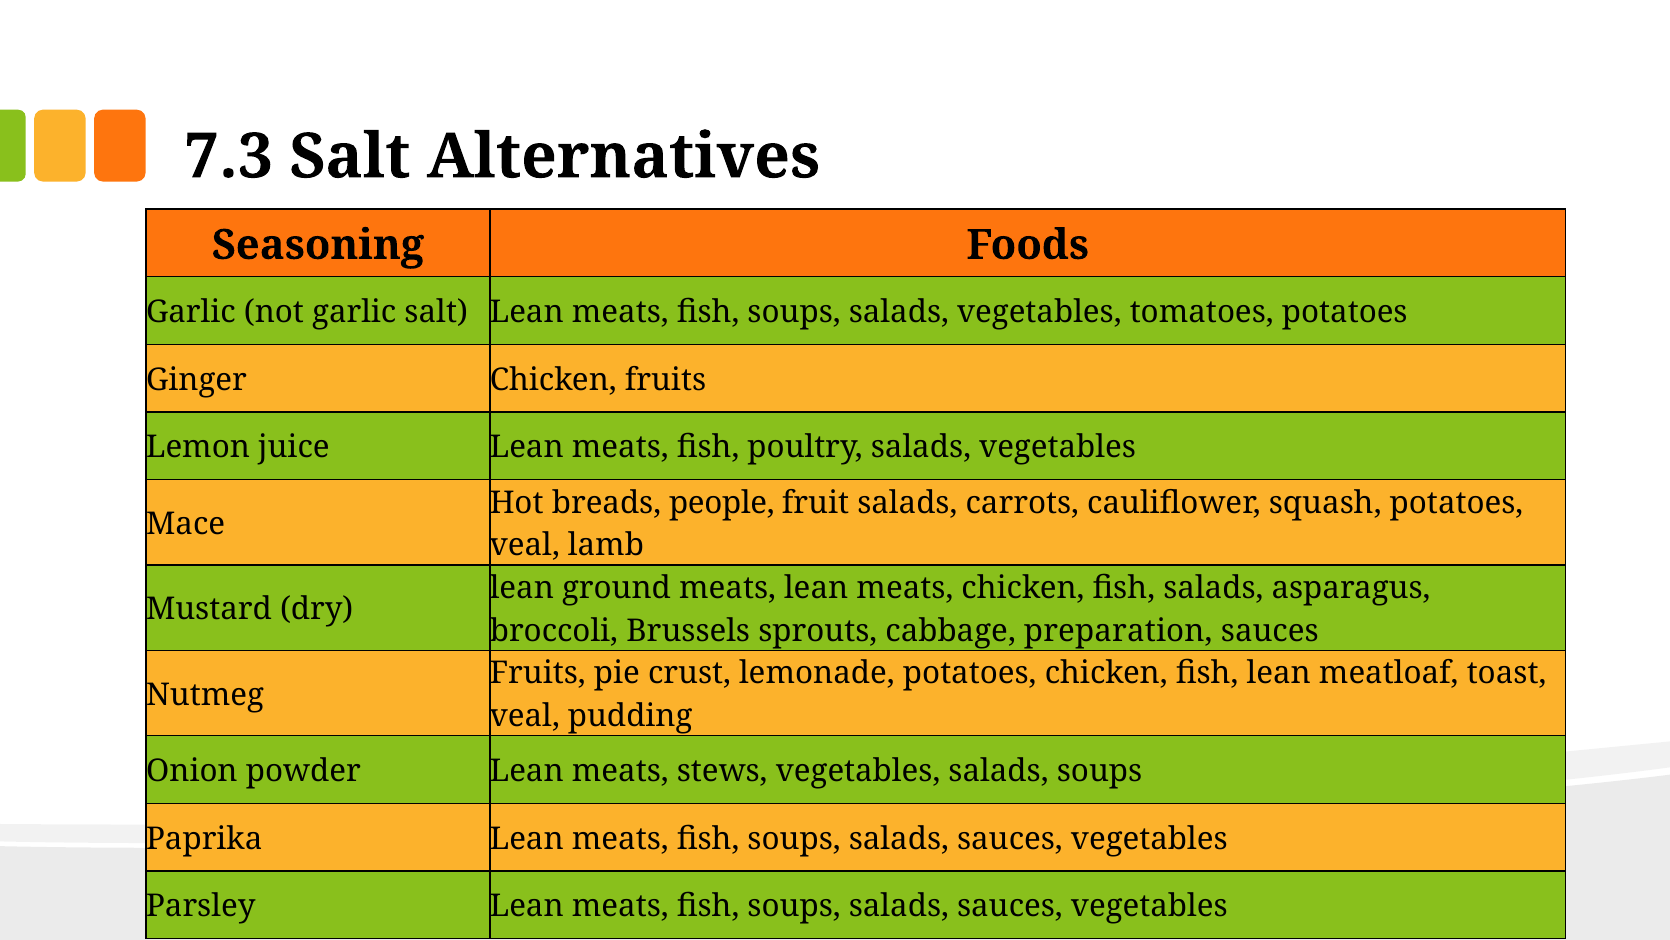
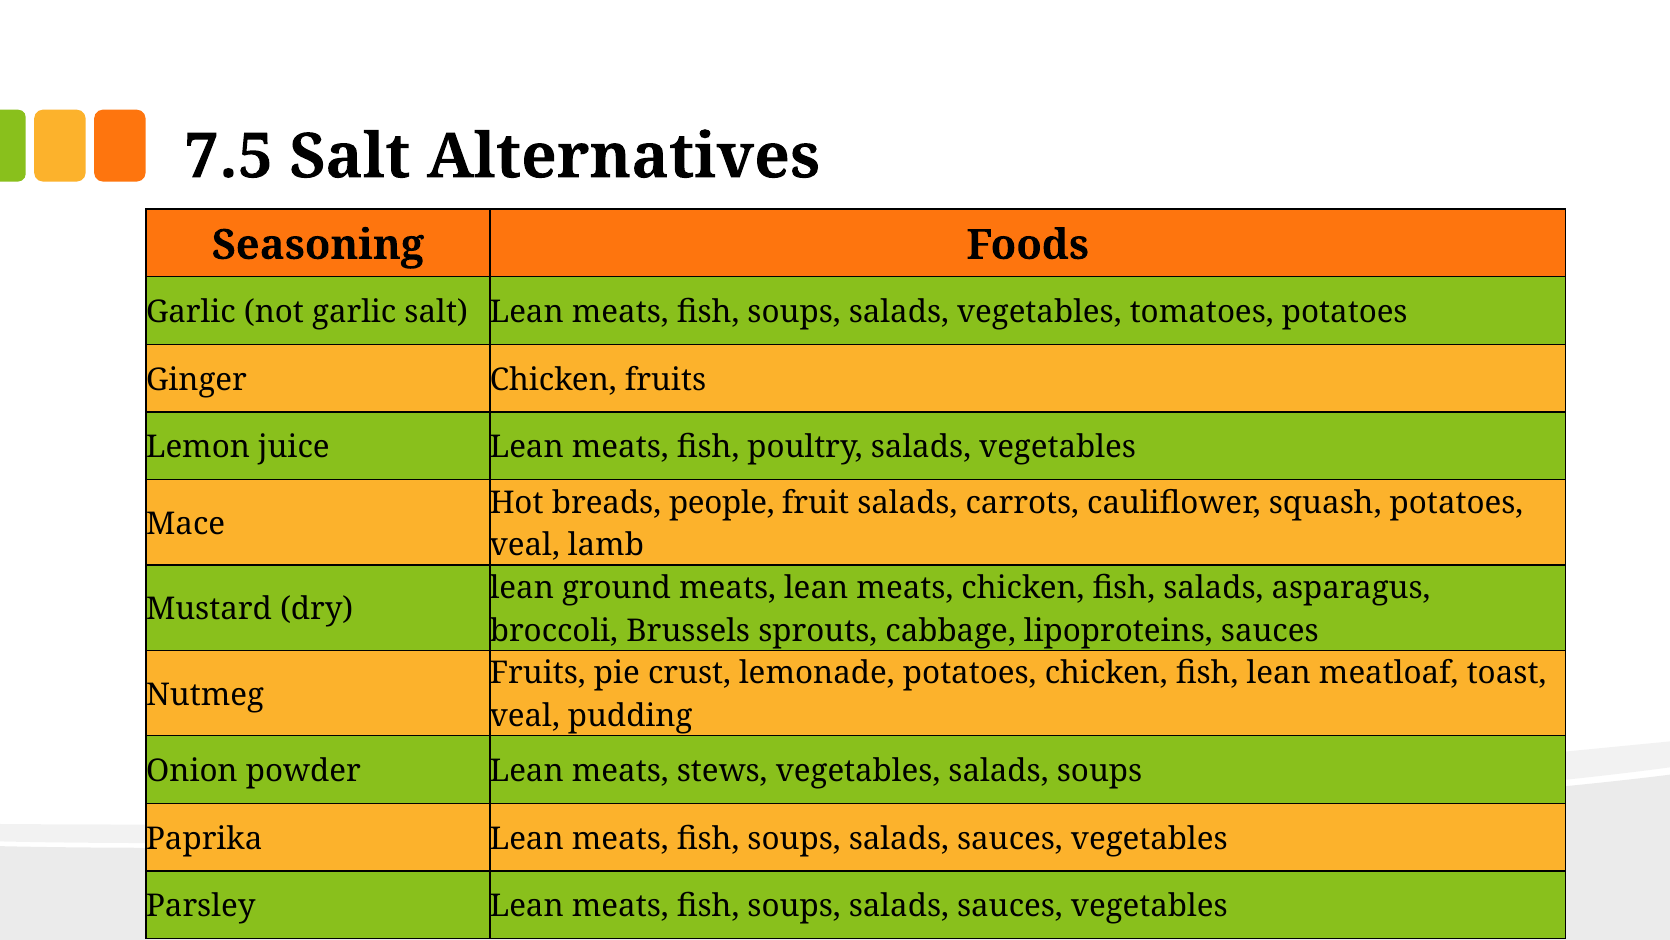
7.3: 7.3 -> 7.5
preparation: preparation -> lipoproteins
